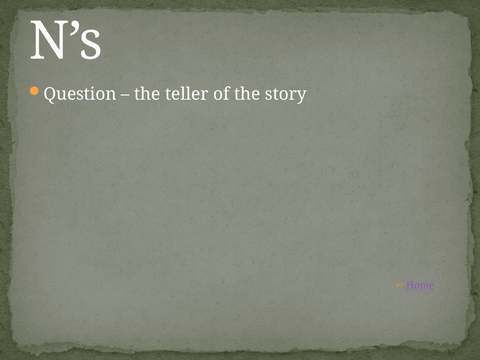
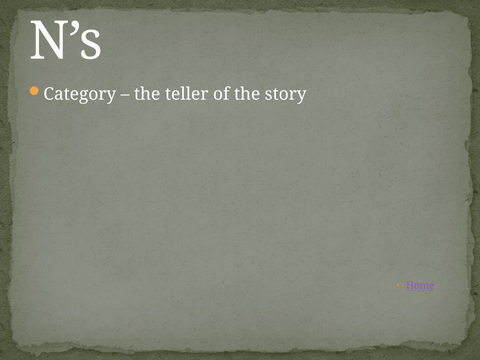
Question: Question -> Category
